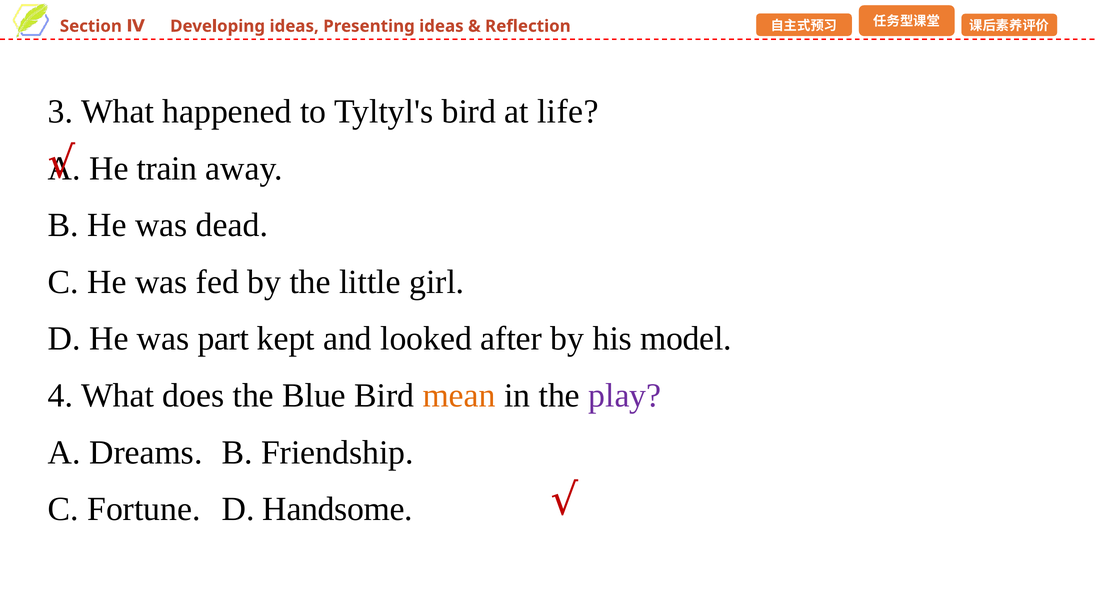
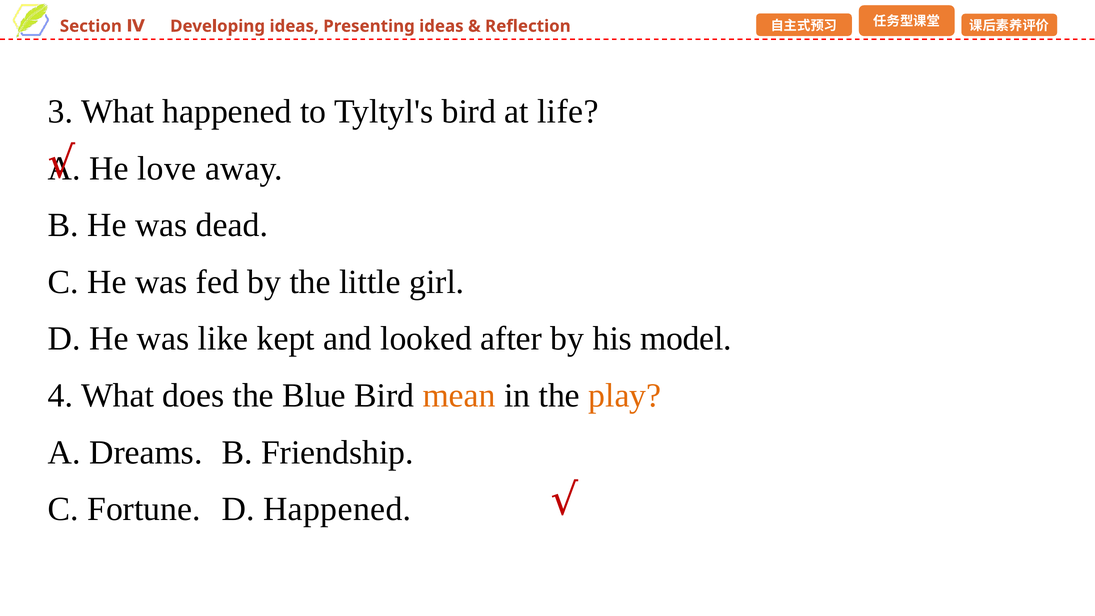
train: train -> love
part: part -> like
play colour: purple -> orange
D Handsome: Handsome -> Happened
